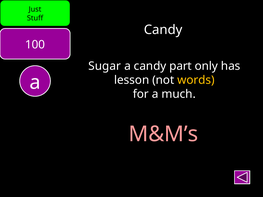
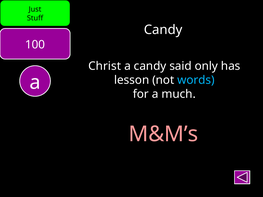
Sugar: Sugar -> Christ
part: part -> said
words colour: yellow -> light blue
